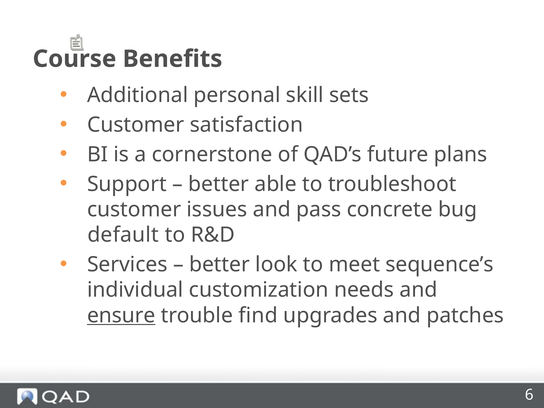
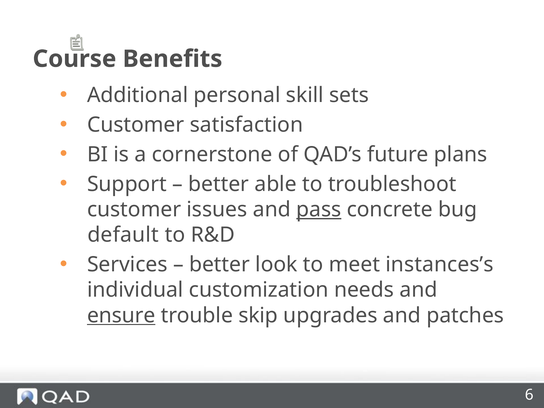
pass underline: none -> present
sequence’s: sequence’s -> instances’s
find: find -> skip
